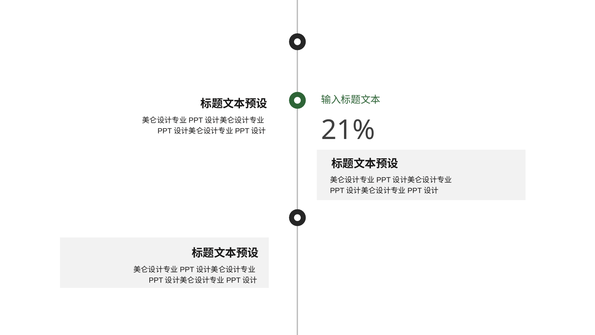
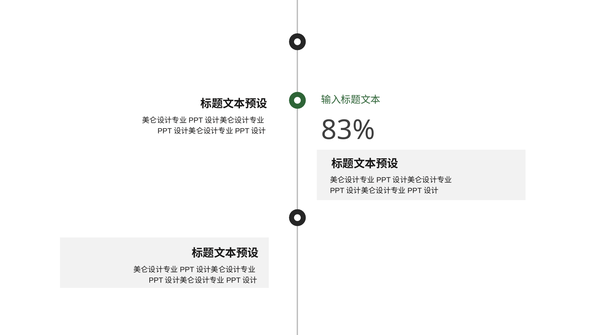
21%: 21% -> 83%
